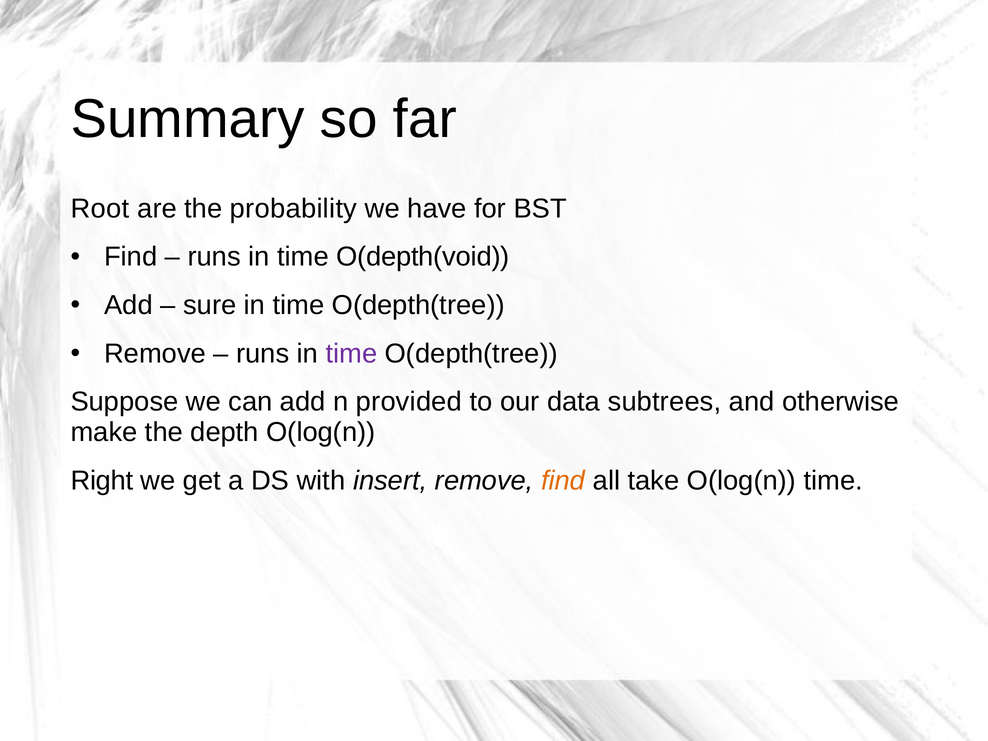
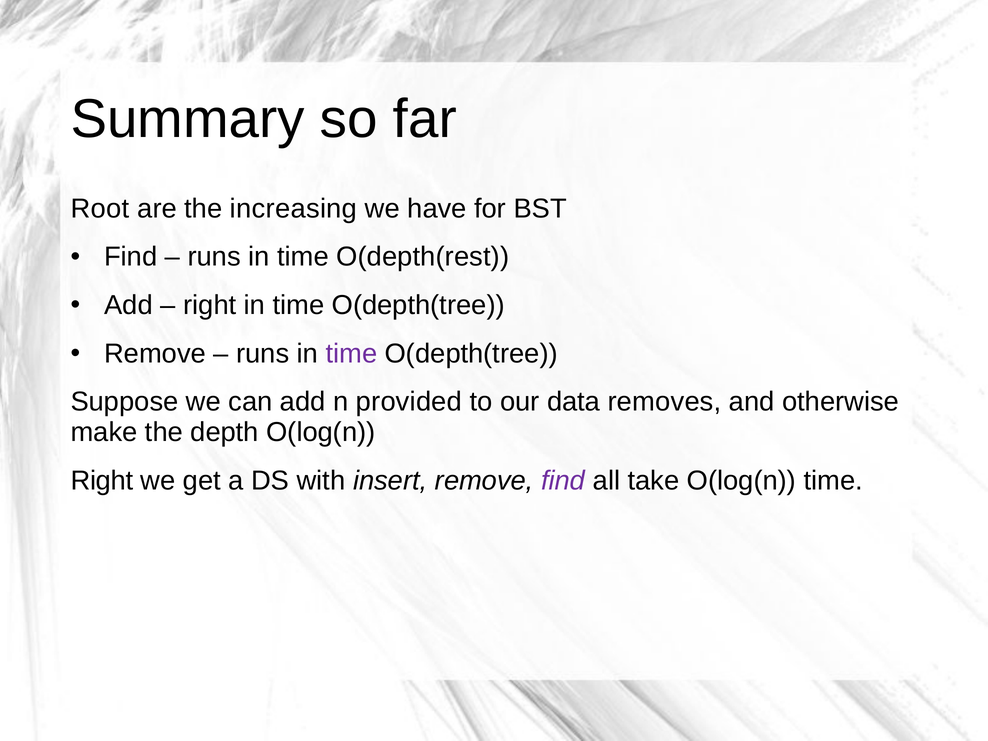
probability: probability -> increasing
O(depth(void: O(depth(void -> O(depth(rest
sure at (210, 305): sure -> right
subtrees: subtrees -> removes
find at (563, 481) colour: orange -> purple
